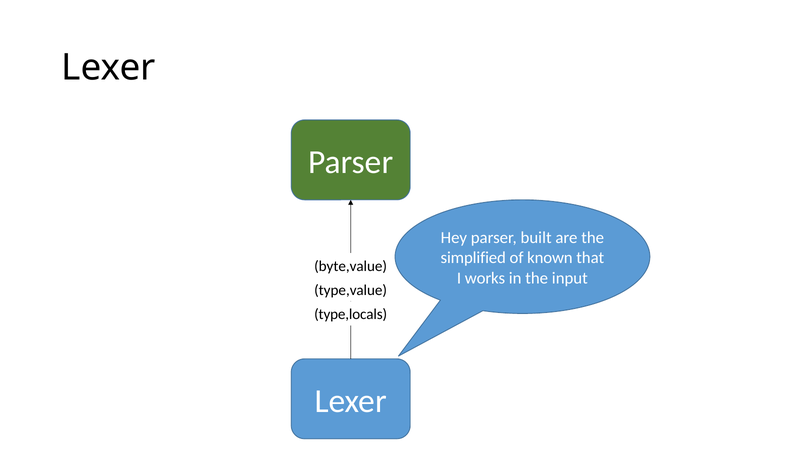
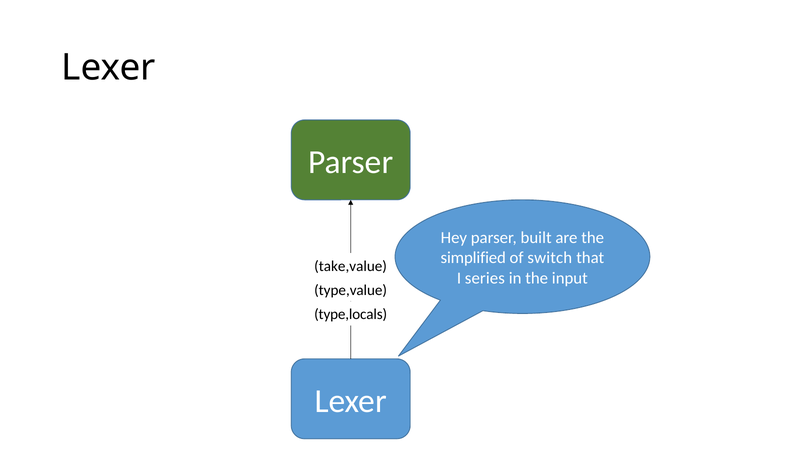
known: known -> switch
byte,value: byte,value -> take,value
works: works -> series
